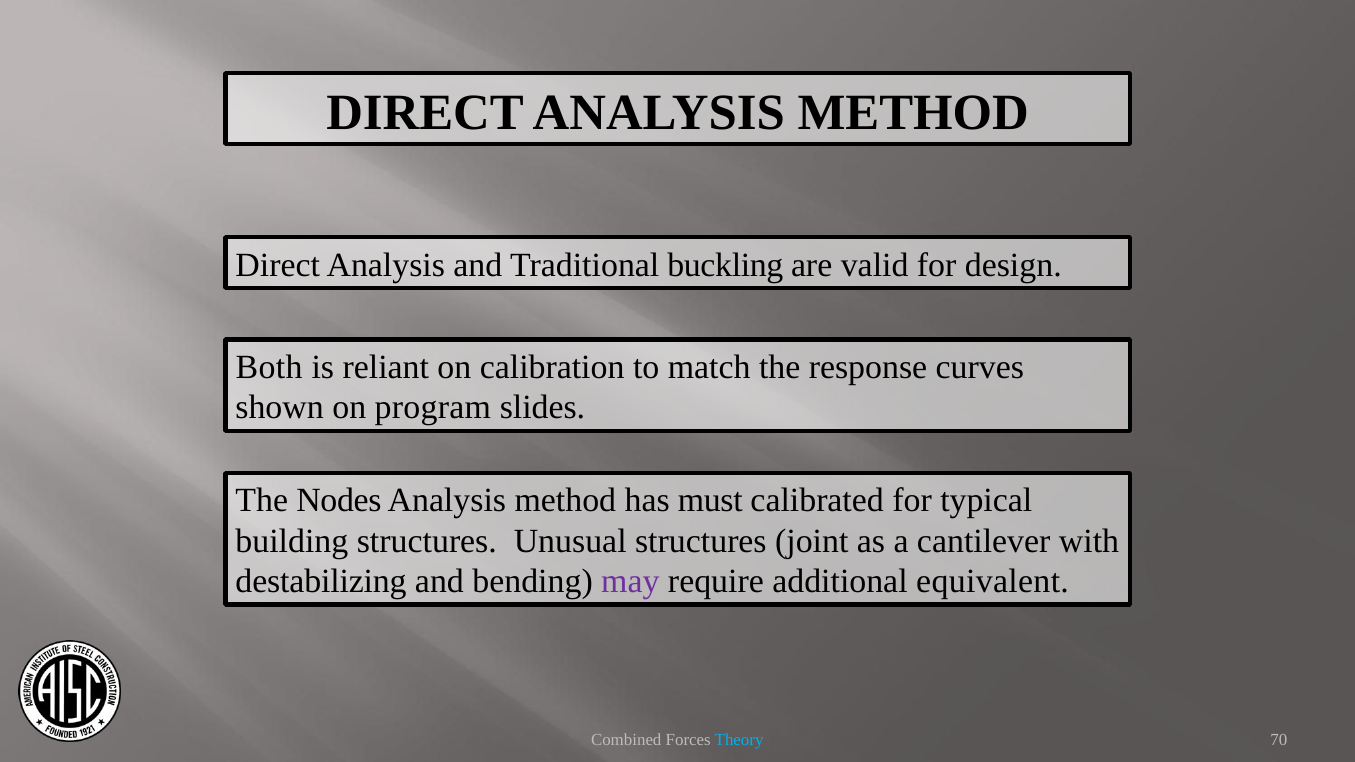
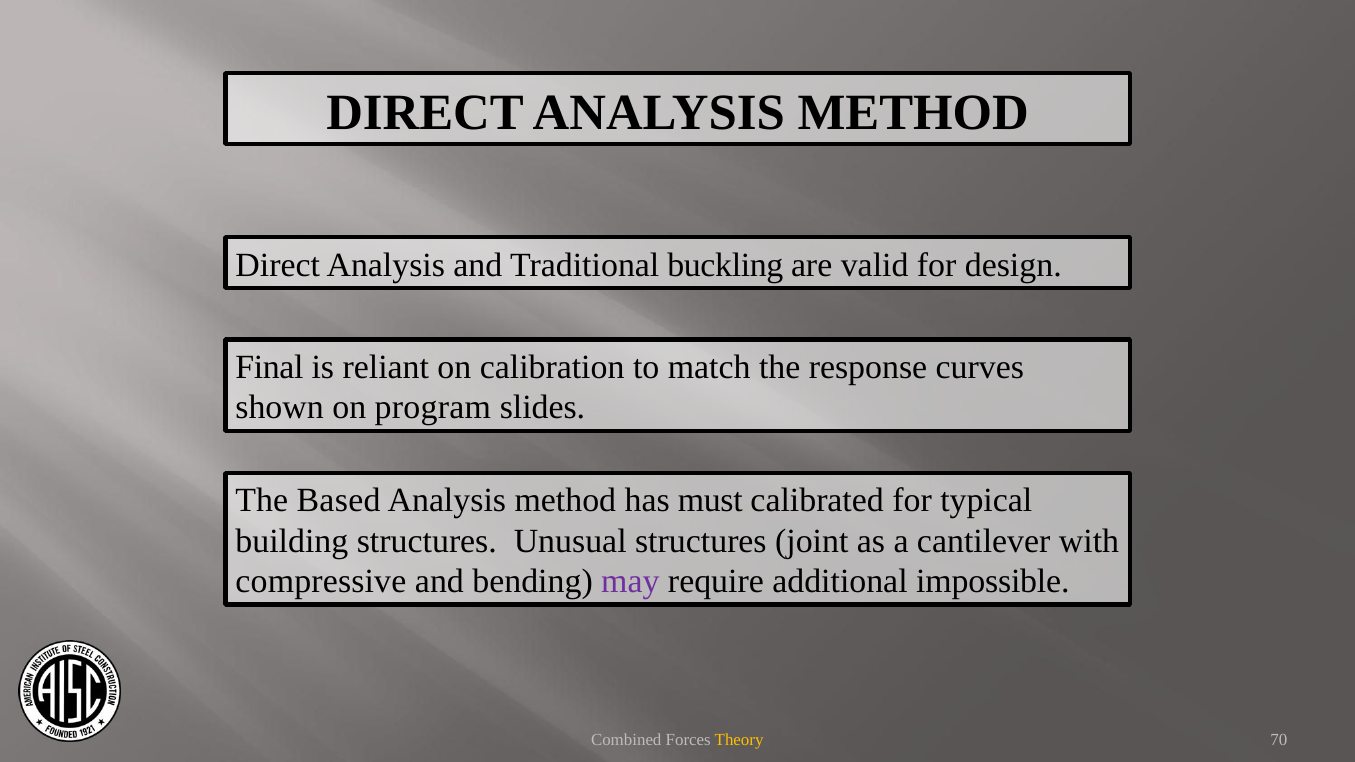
Both: Both -> Final
Nodes: Nodes -> Based
destabilizing: destabilizing -> compressive
equivalent: equivalent -> impossible
Theory colour: light blue -> yellow
